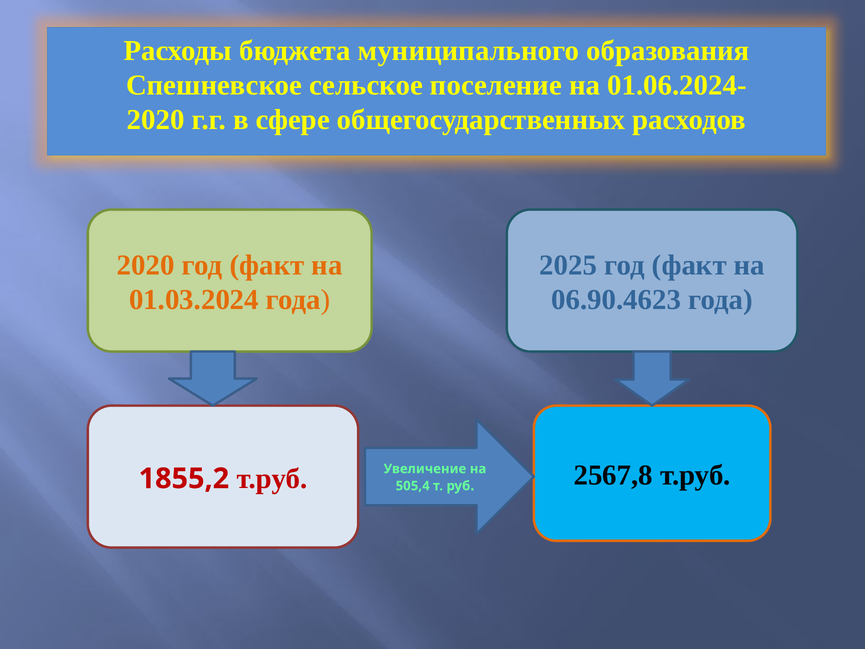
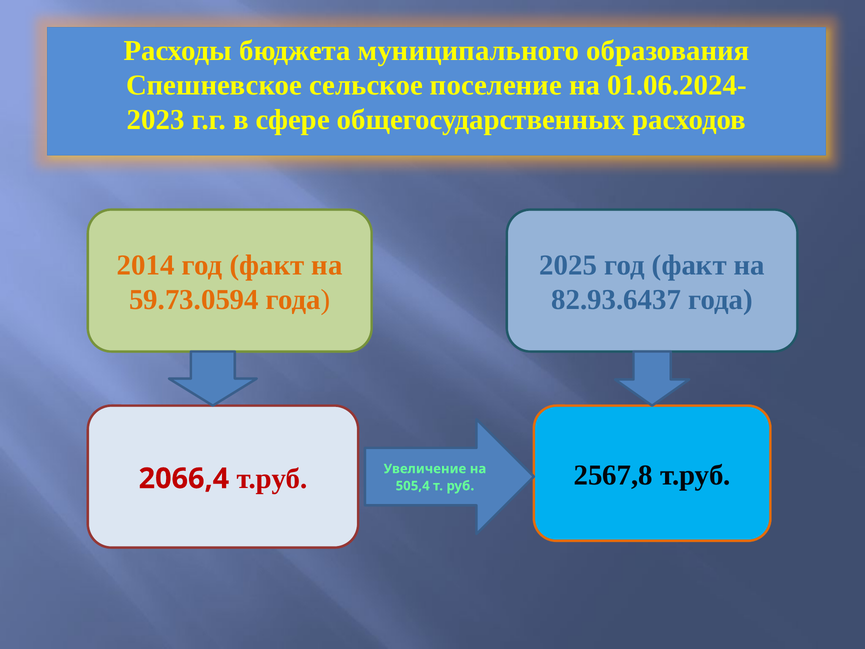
2020 at (156, 120): 2020 -> 2023
2020 at (146, 265): 2020 -> 2014
01.03.2024: 01.03.2024 -> 59.73.0594
06.90.4623: 06.90.4623 -> 82.93.6437
1855,2: 1855,2 -> 2066,4
